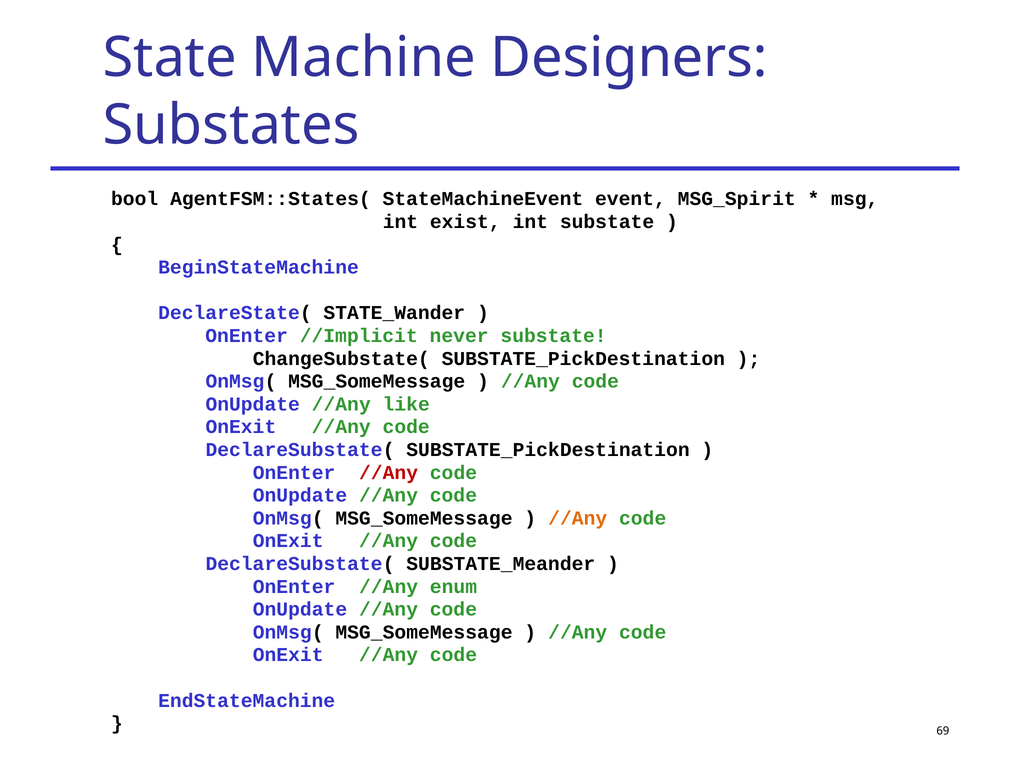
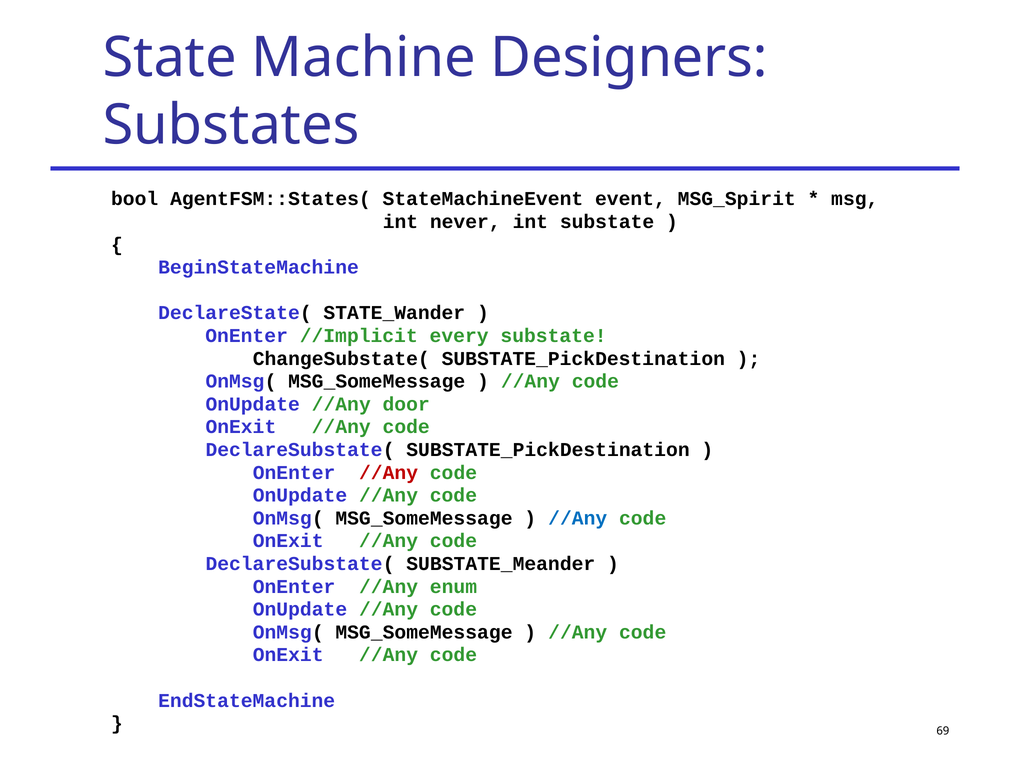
exist: exist -> never
never: never -> every
like: like -> door
//Any at (578, 518) colour: orange -> blue
